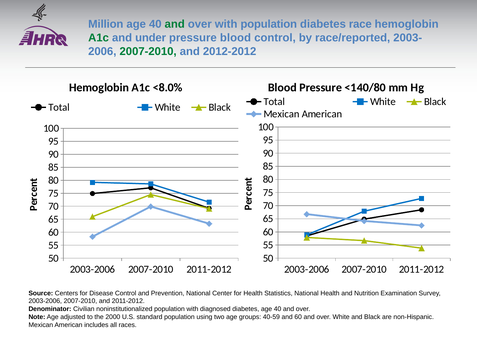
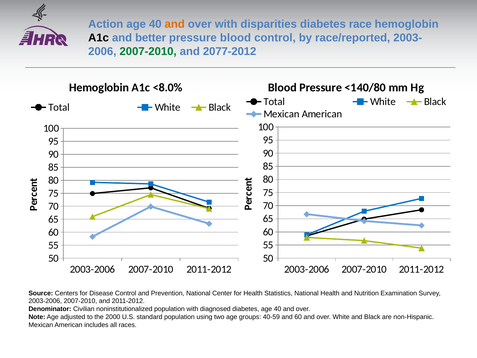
Million: Million -> Action
and at (175, 24) colour: green -> orange
with population: population -> disparities
A1c at (99, 38) colour: green -> black
under: under -> better
2012-2012: 2012-2012 -> 2077-2012
